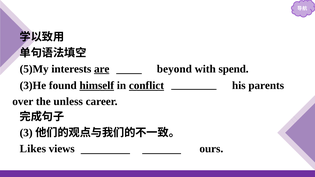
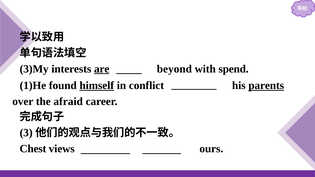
5)My: 5)My -> 3)My
3)He: 3)He -> 1)He
conflict at (146, 86) underline: present -> none
parents underline: none -> present
unless: unless -> afraid
Likes: Likes -> Chest
